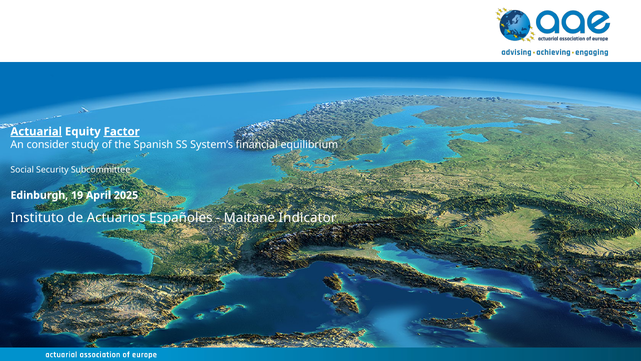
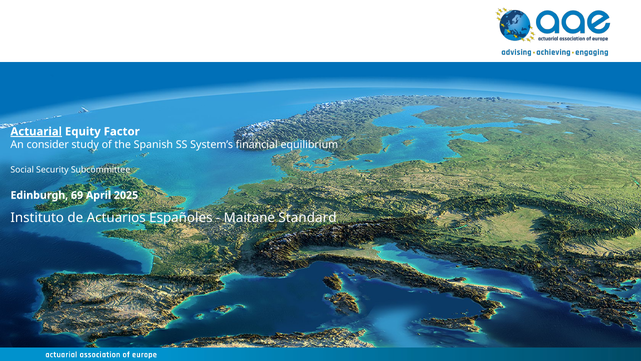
Factor underline: present -> none
19: 19 -> 69
Indicator: Indicator -> Standard
